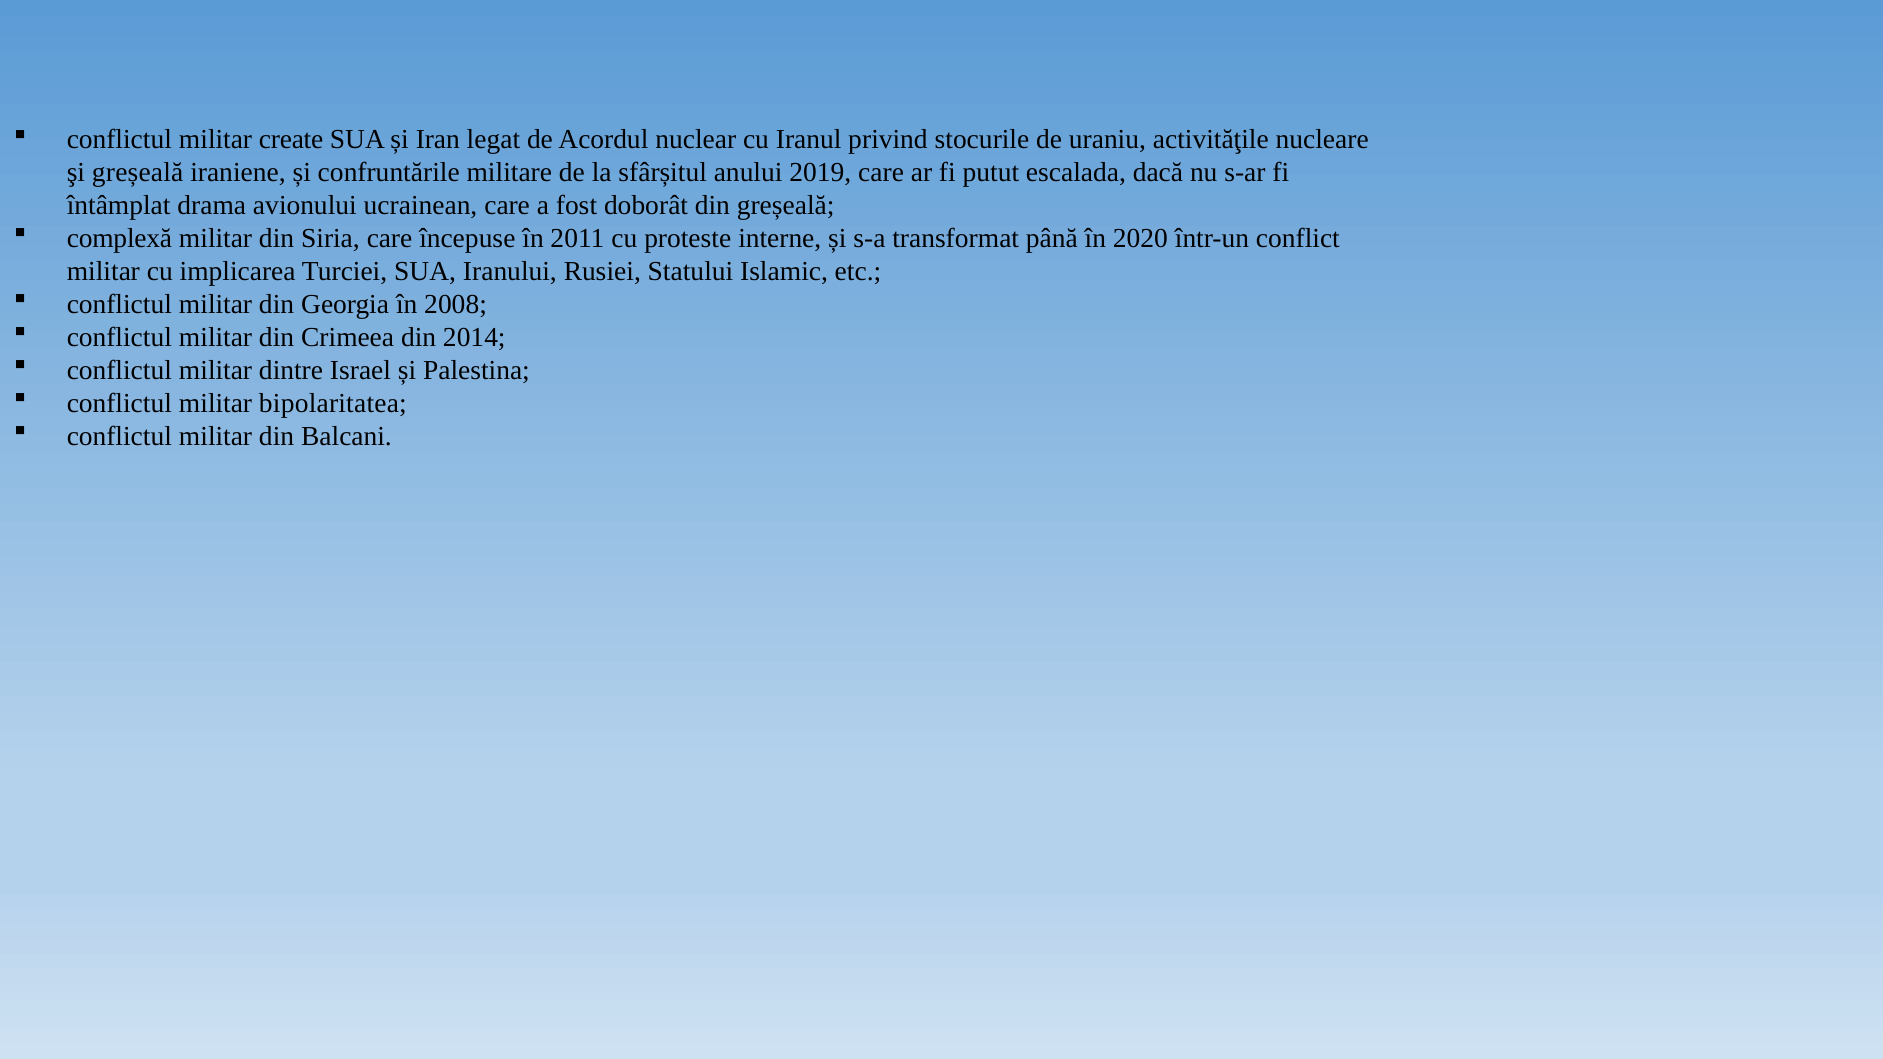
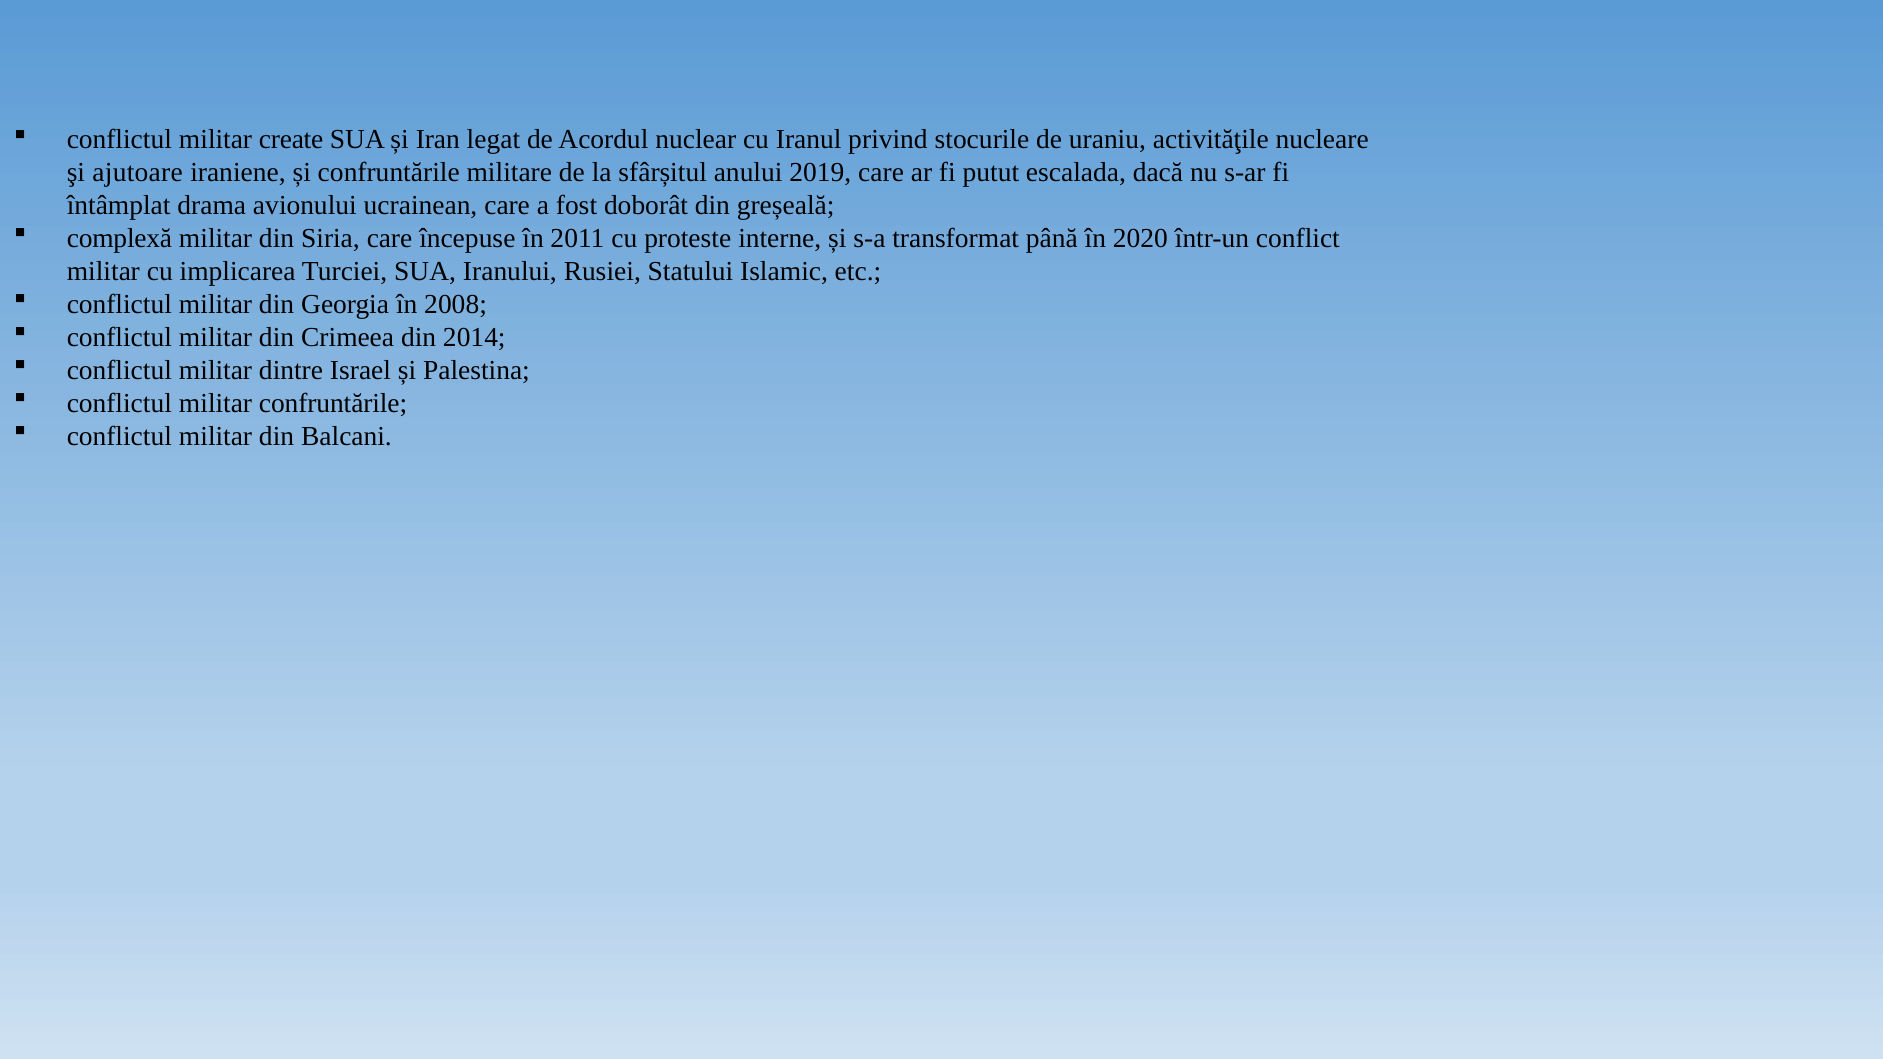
şi greșeală: greșeală -> ajutoare
militar bipolaritatea: bipolaritatea -> confruntările
